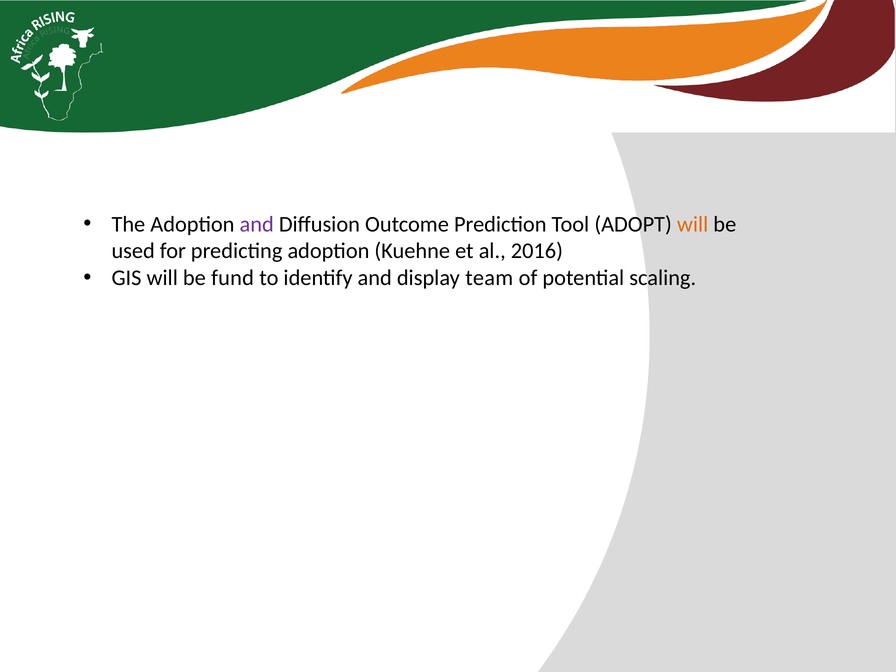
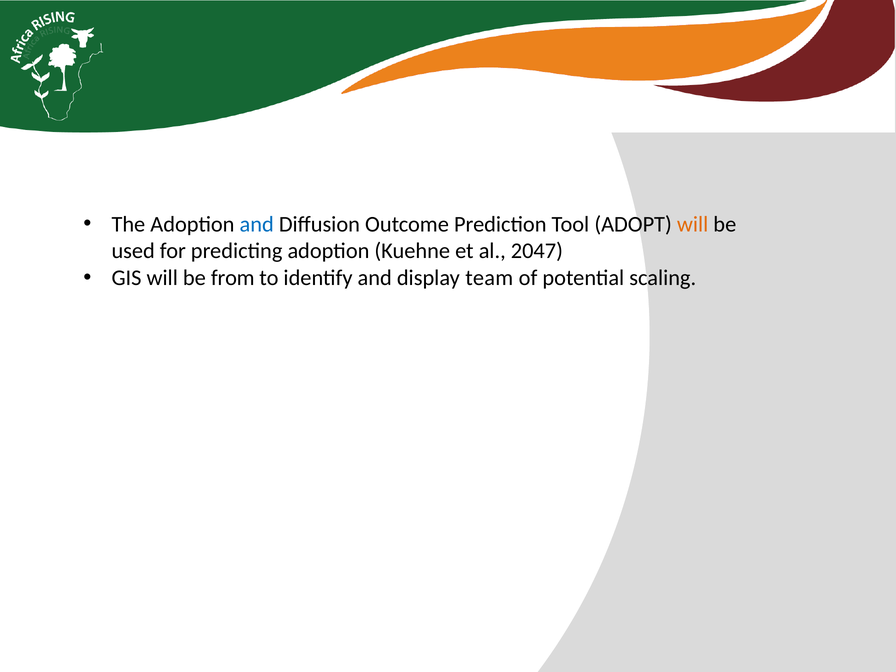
and at (257, 224) colour: purple -> blue
2016: 2016 -> 2047
fund: fund -> from
